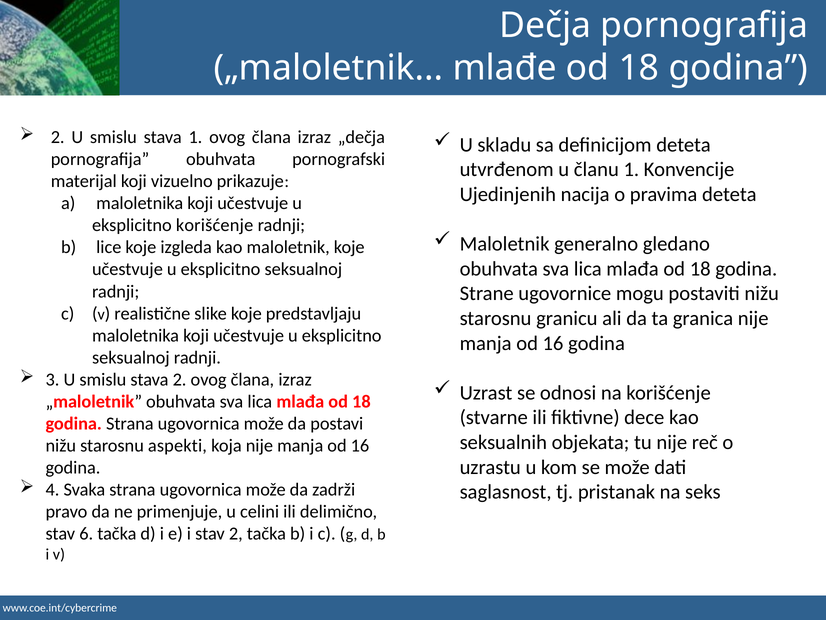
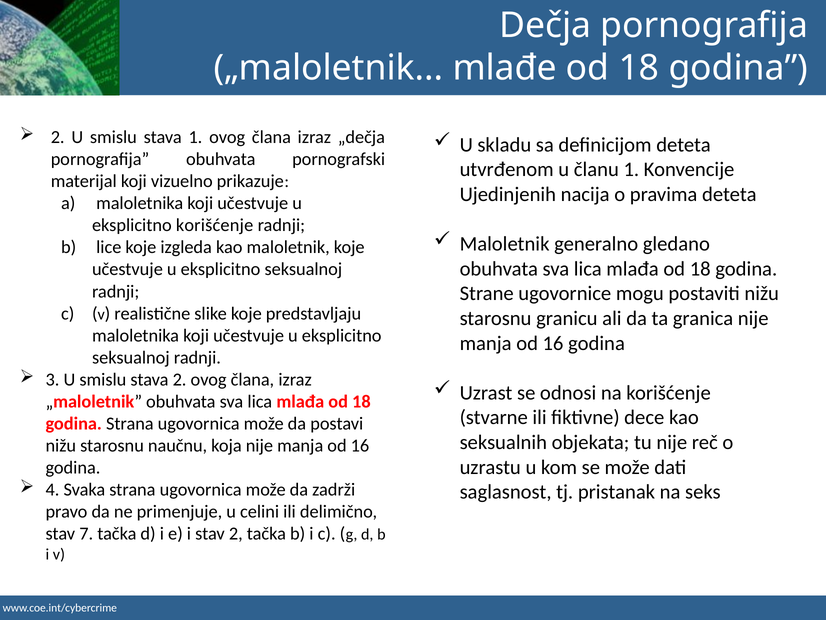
aspekti: aspekti -> naučnu
6: 6 -> 7
